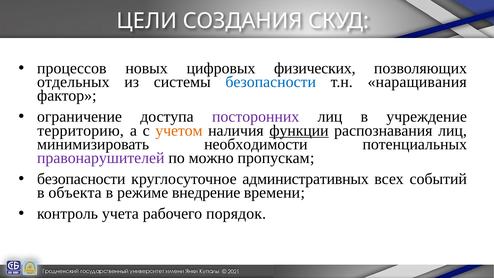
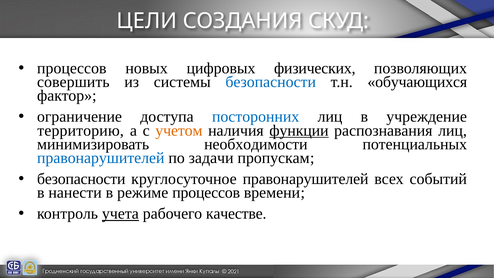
отдельных: отдельных -> совершить
наращивания: наращивания -> обучающихся
посторонних colour: purple -> blue
правонарушителей at (101, 158) colour: purple -> blue
можно: можно -> задачи
круглосуточное административных: административных -> правонарушителей
объекта: объекта -> нанести
режиме внедрение: внедрение -> процессов
учета underline: none -> present
порядок: порядок -> качестве
